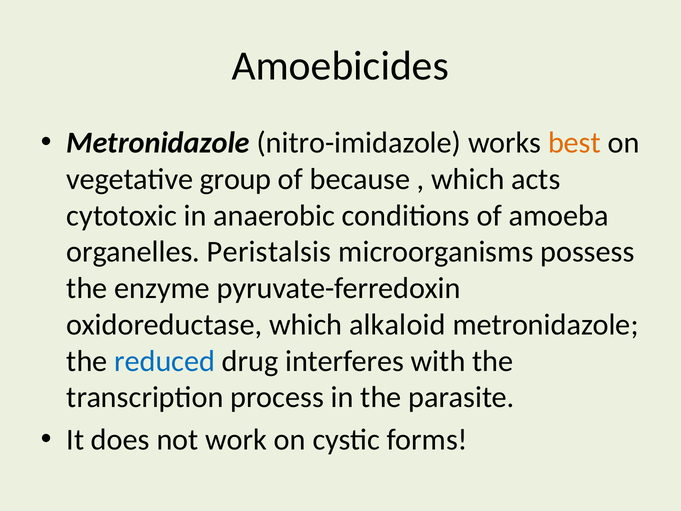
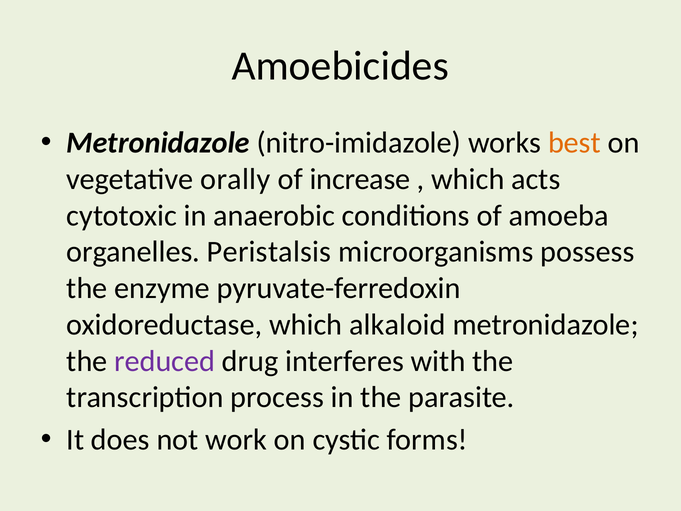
group: group -> orally
because: because -> increase
reduced colour: blue -> purple
